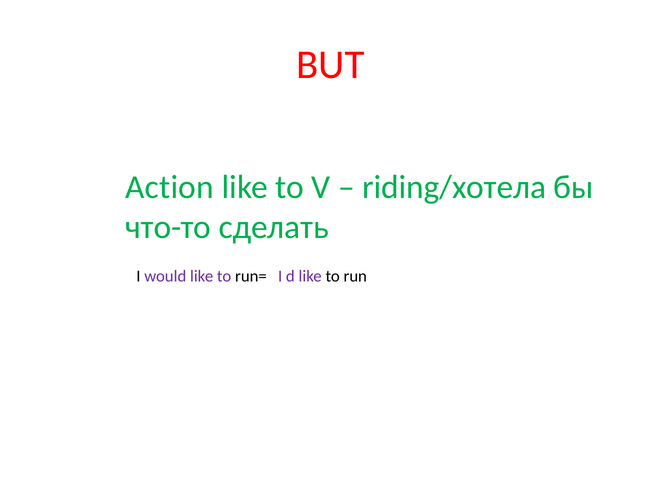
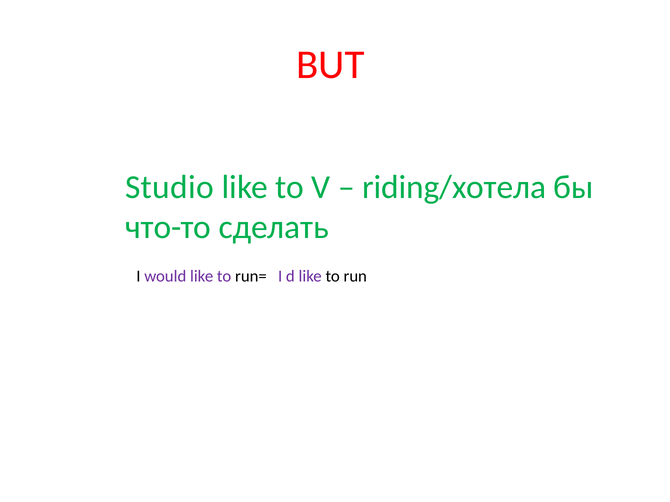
Action: Action -> Studio
